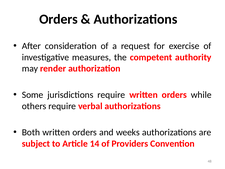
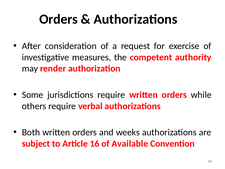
14: 14 -> 16
Providers: Providers -> Available
